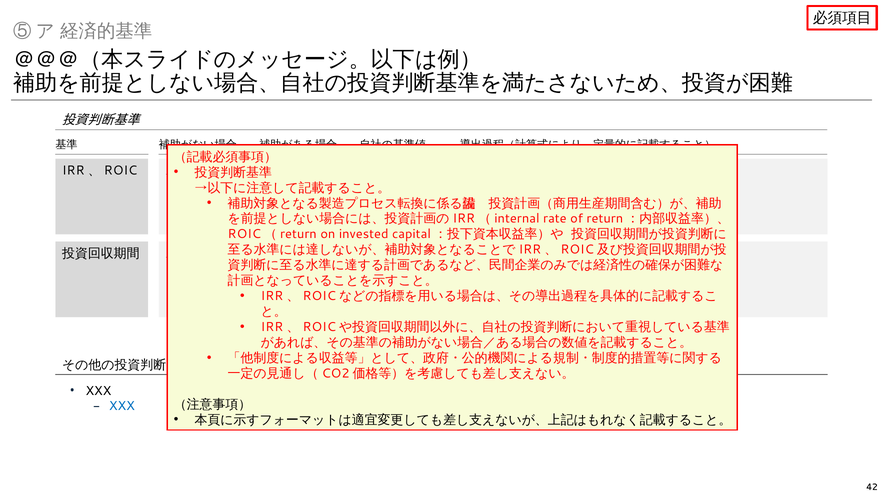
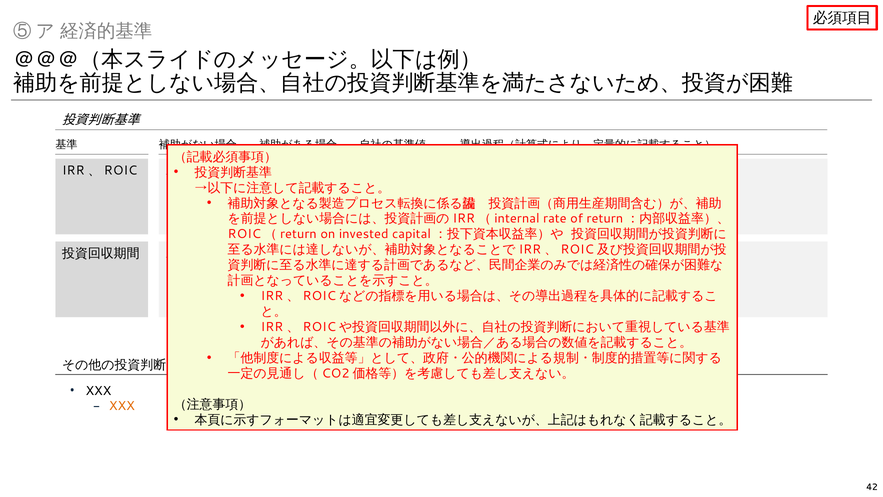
XXX at (122, 406) colour: blue -> orange
